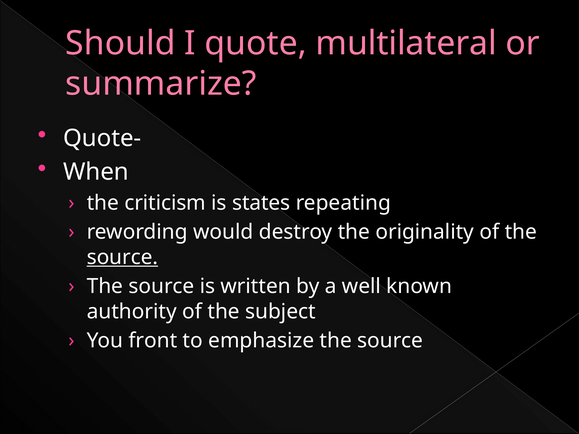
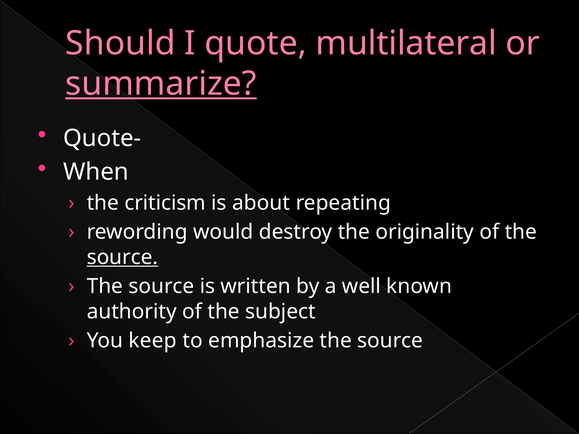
summarize underline: none -> present
states: states -> about
front: front -> keep
